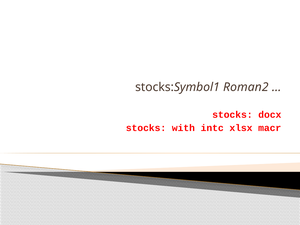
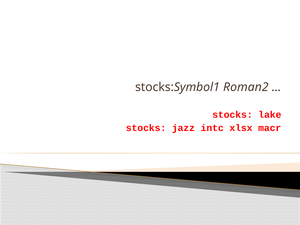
docx: docx -> lake
with: with -> jazz
